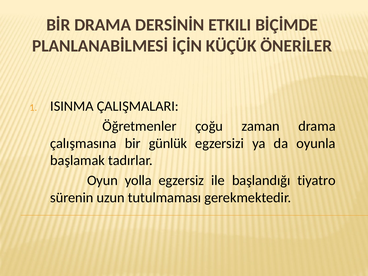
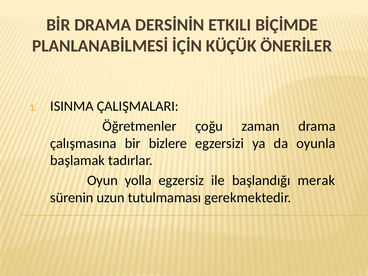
günlük: günlük -> bizlere
tiyatro: tiyatro -> merak
